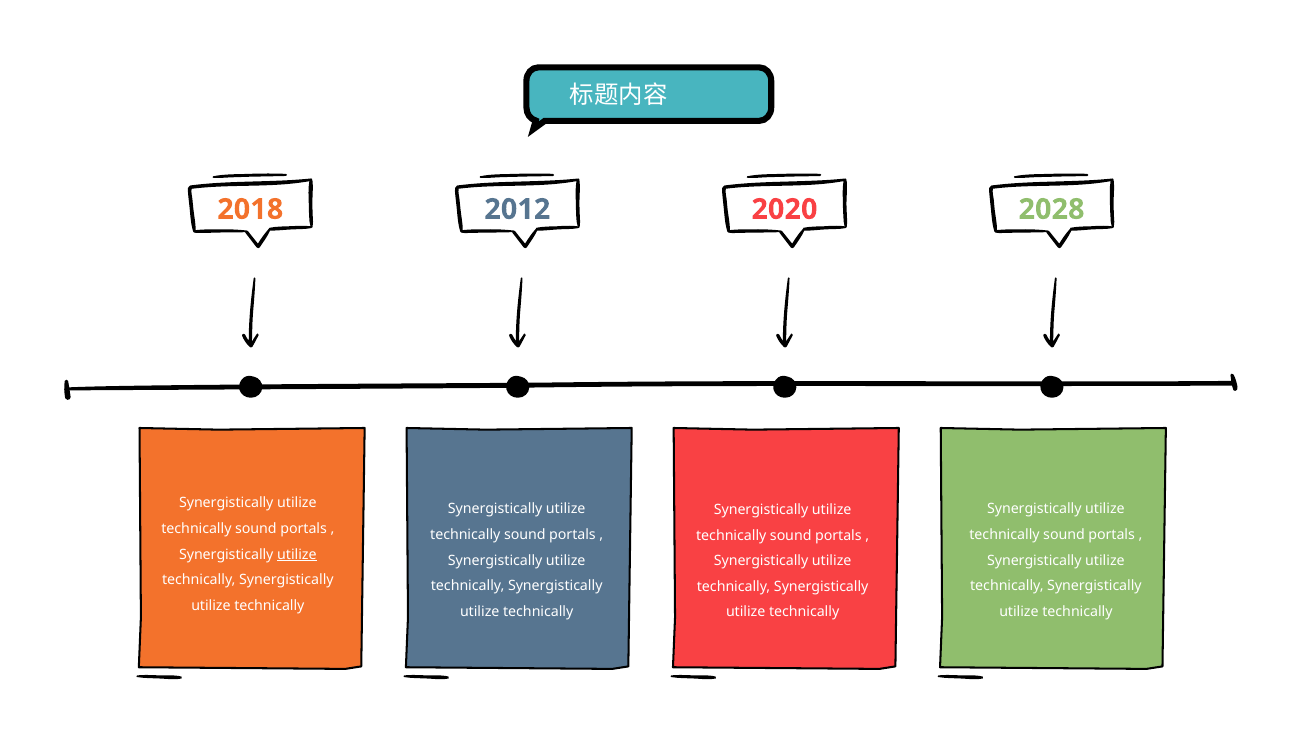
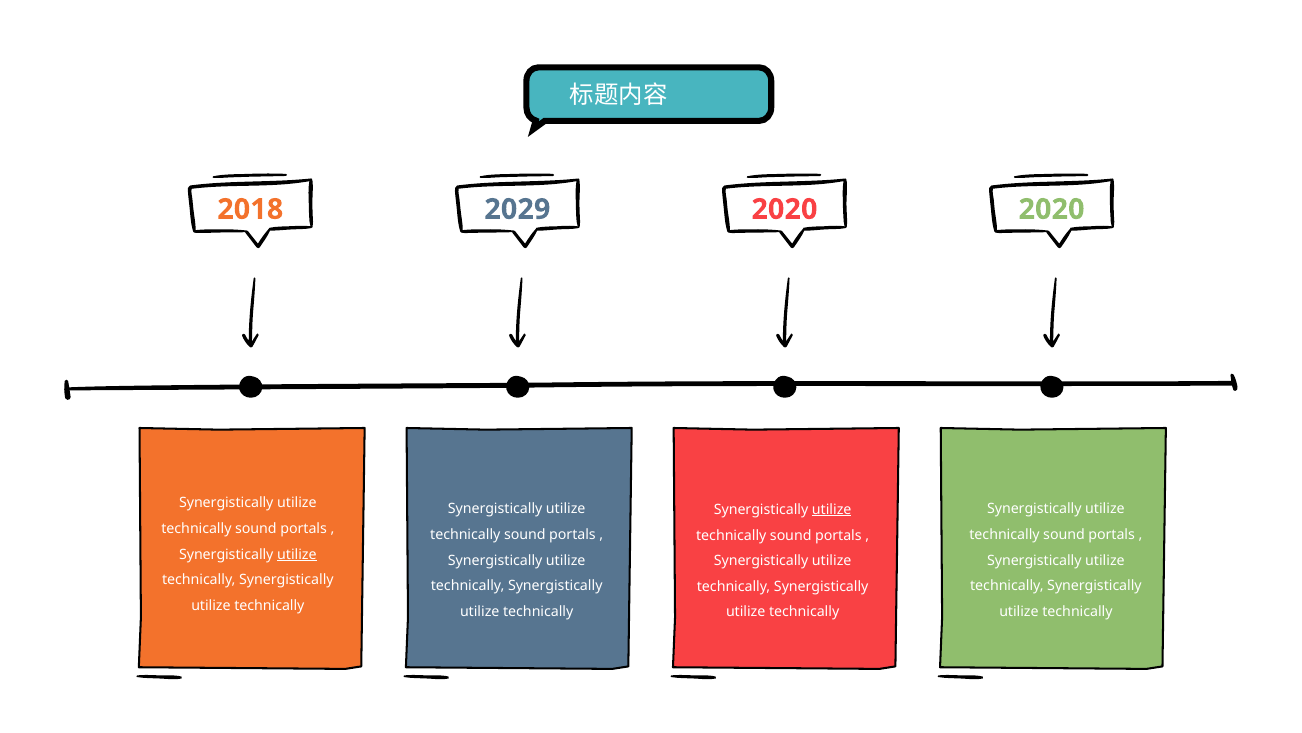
2012: 2012 -> 2029
2020 2028: 2028 -> 2020
utilize at (832, 509) underline: none -> present
